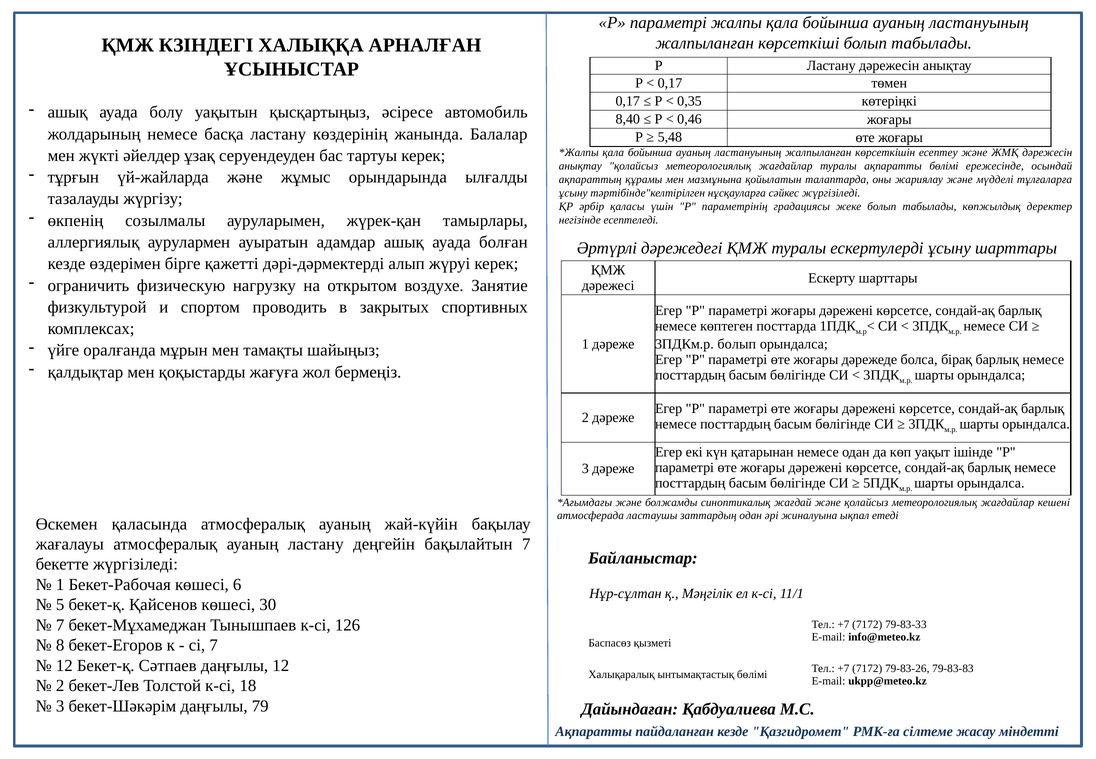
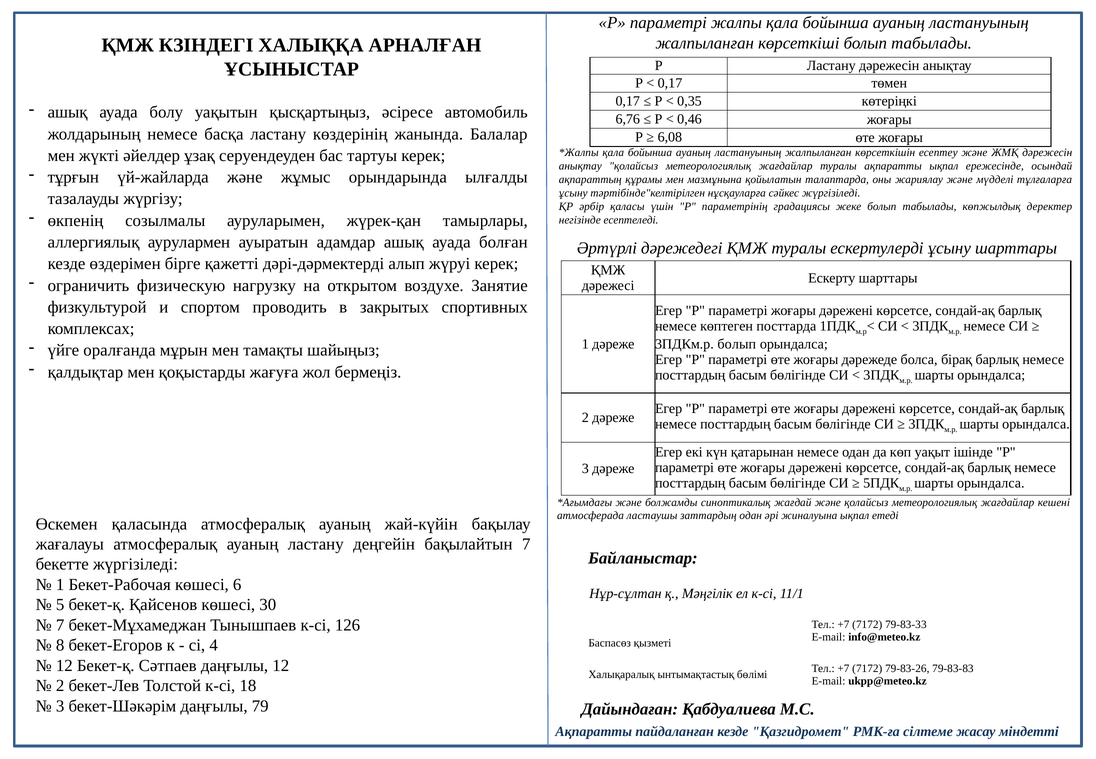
8,40: 8,40 -> 6,76
5,48: 5,48 -> 6,08
ақпаратты бөлімі: бөлімі -> ықпал
сі 7: 7 -> 4
